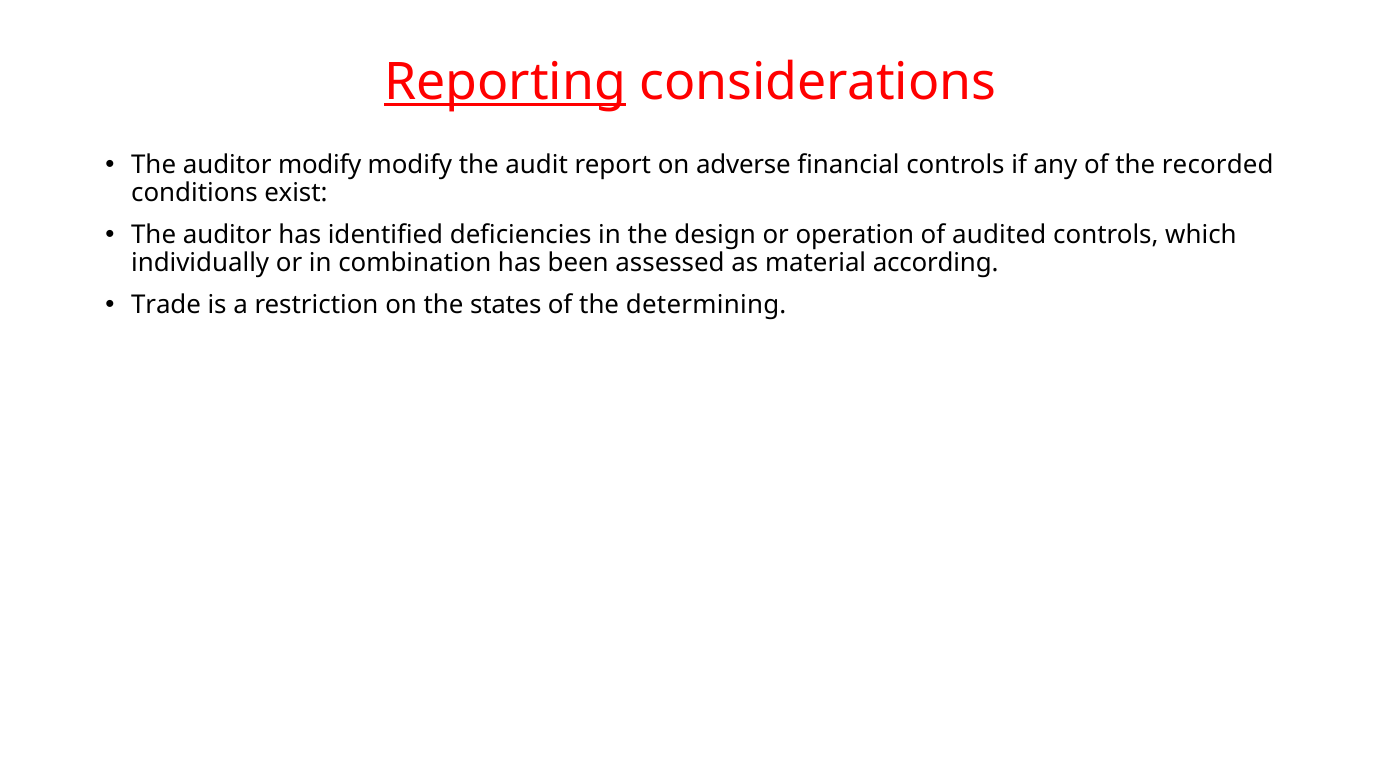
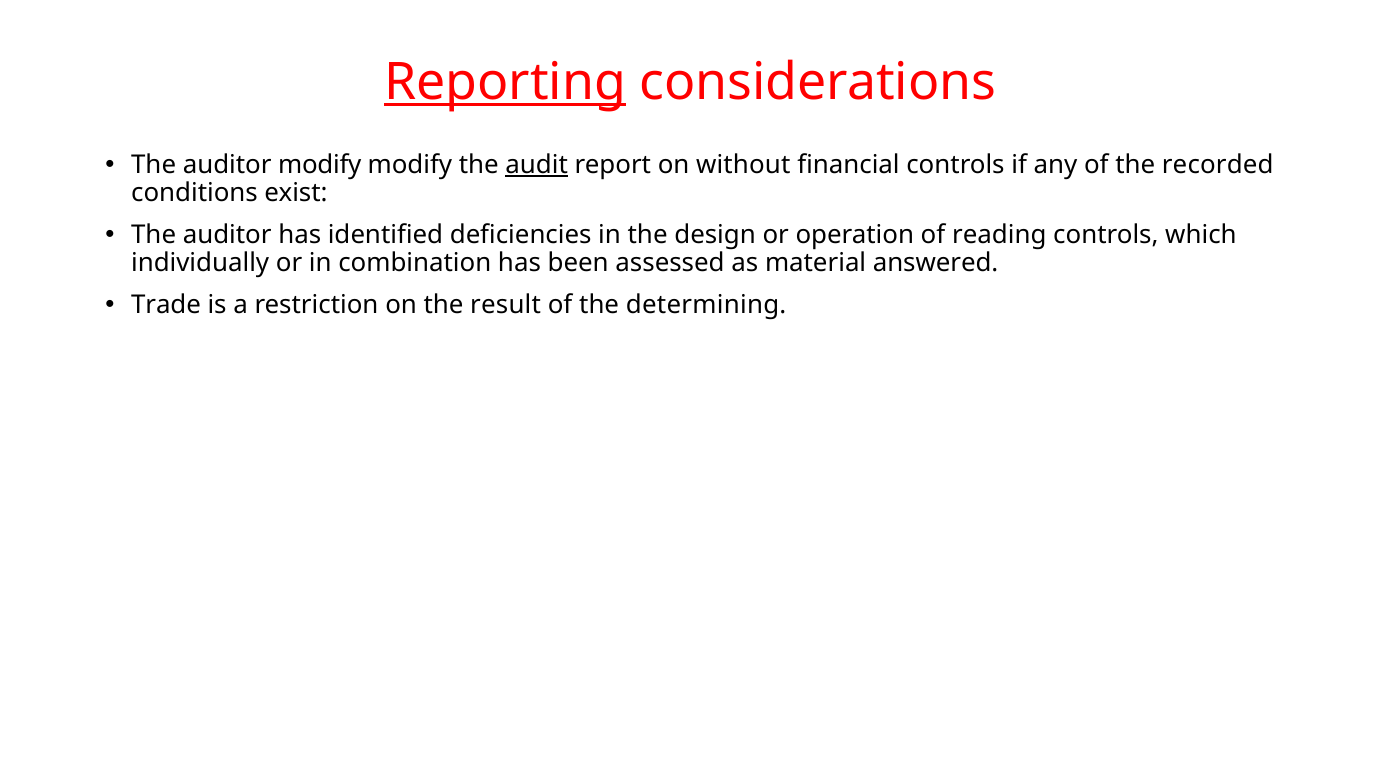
audit underline: none -> present
adverse: adverse -> without
audited: audited -> reading
according: according -> answered
states: states -> result
